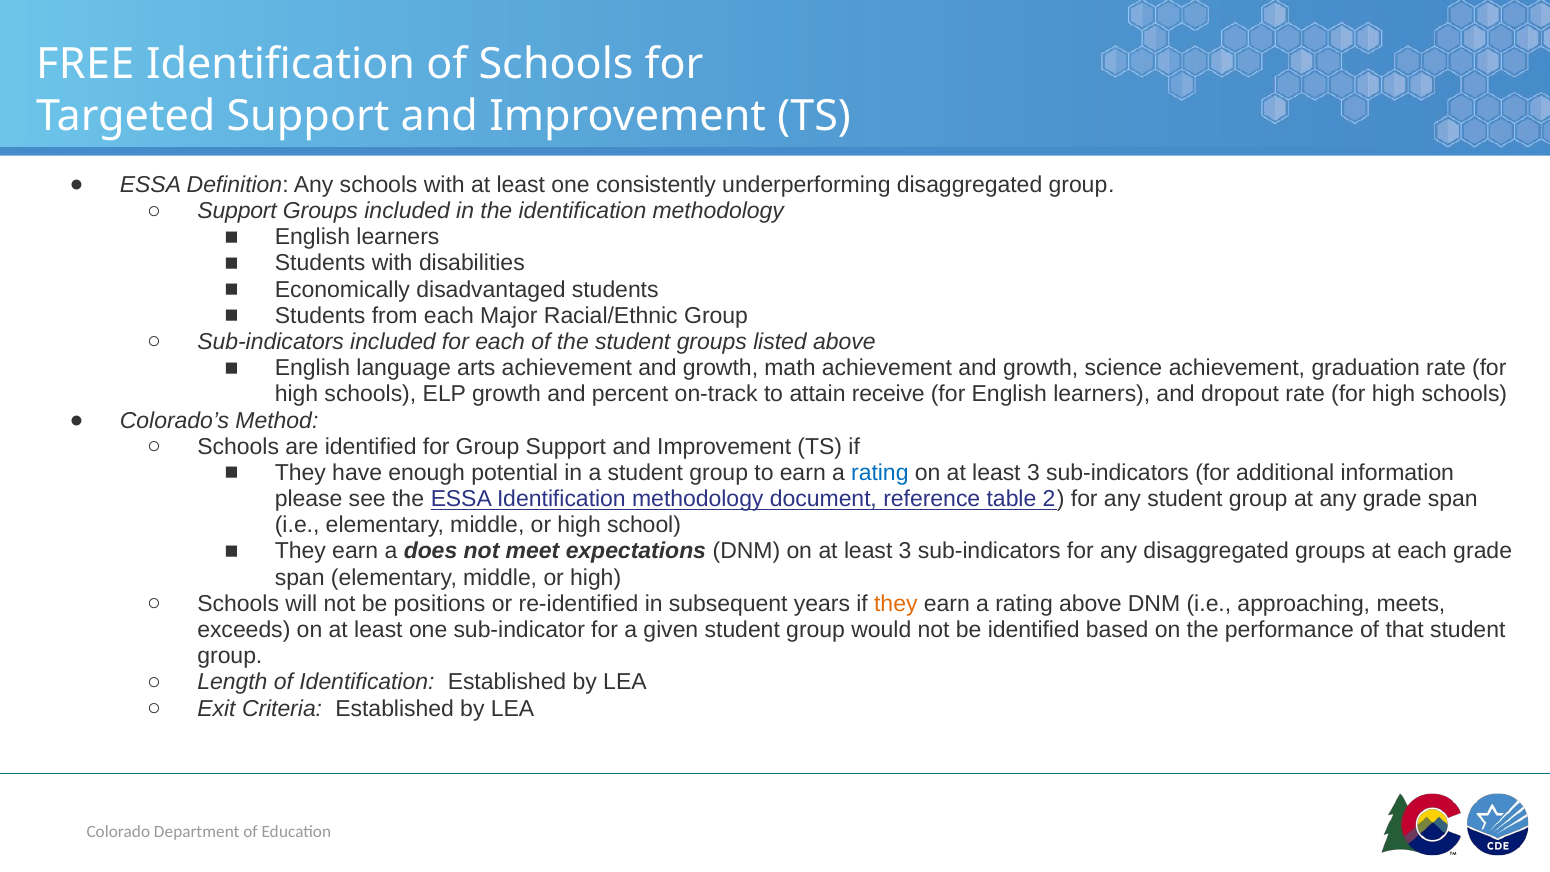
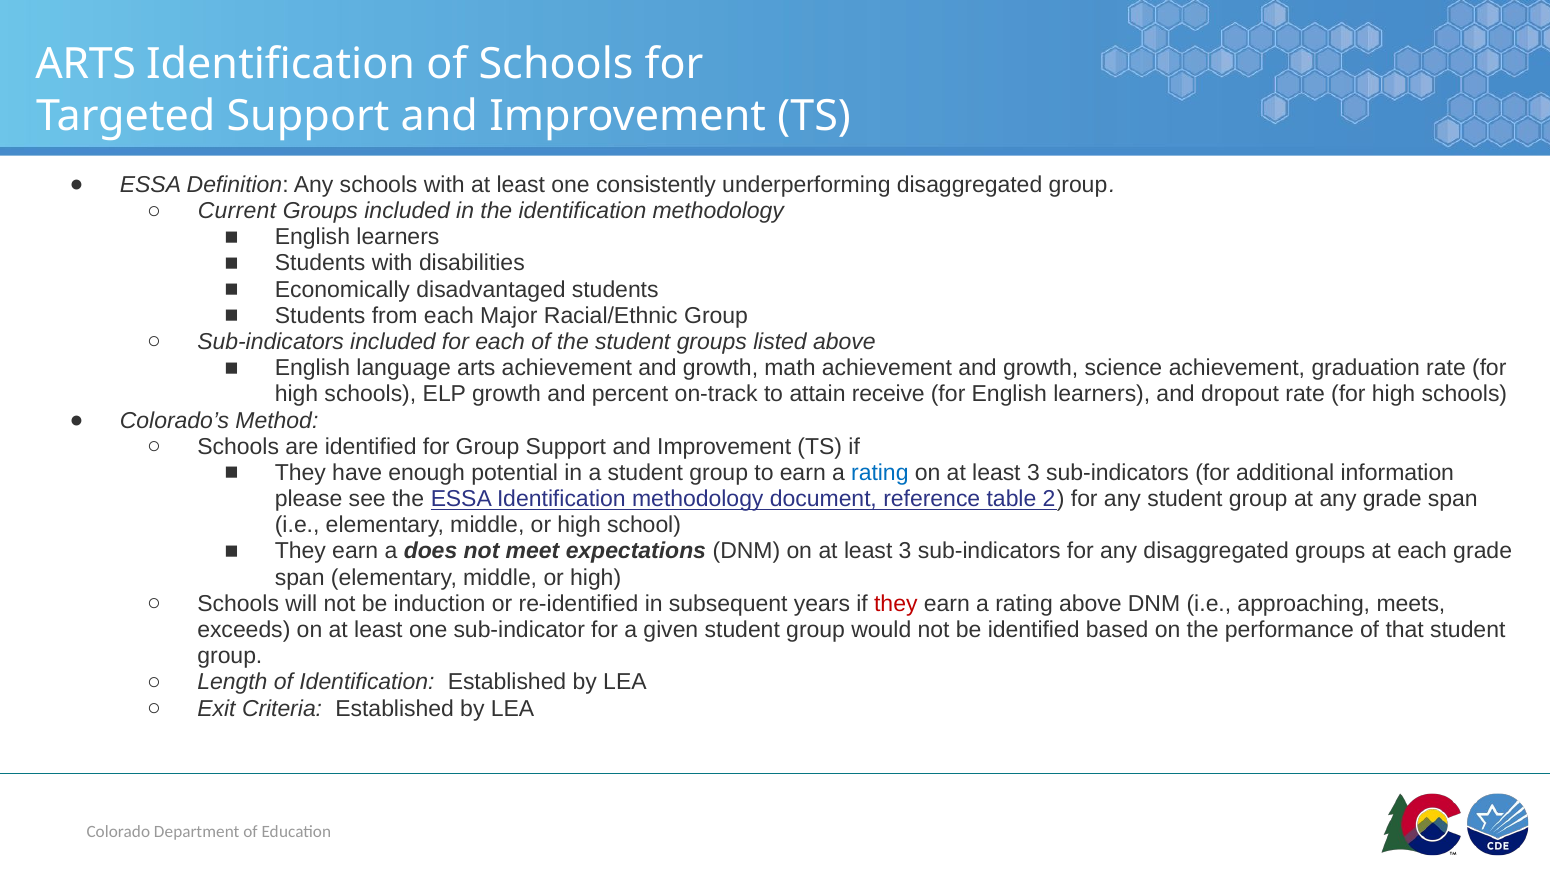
FREE at (85, 64): FREE -> ARTS
Support at (237, 211): Support -> Current
positions: positions -> induction
they at (896, 604) colour: orange -> red
